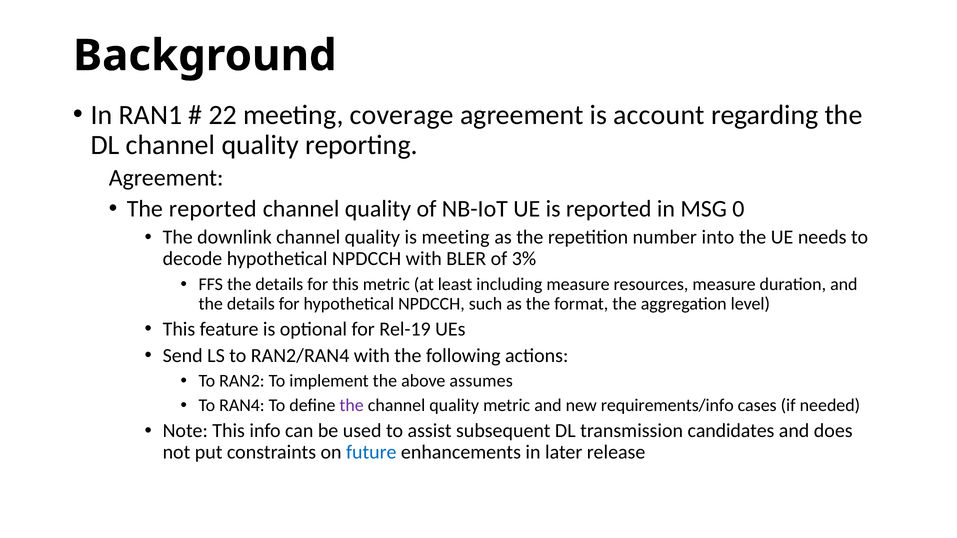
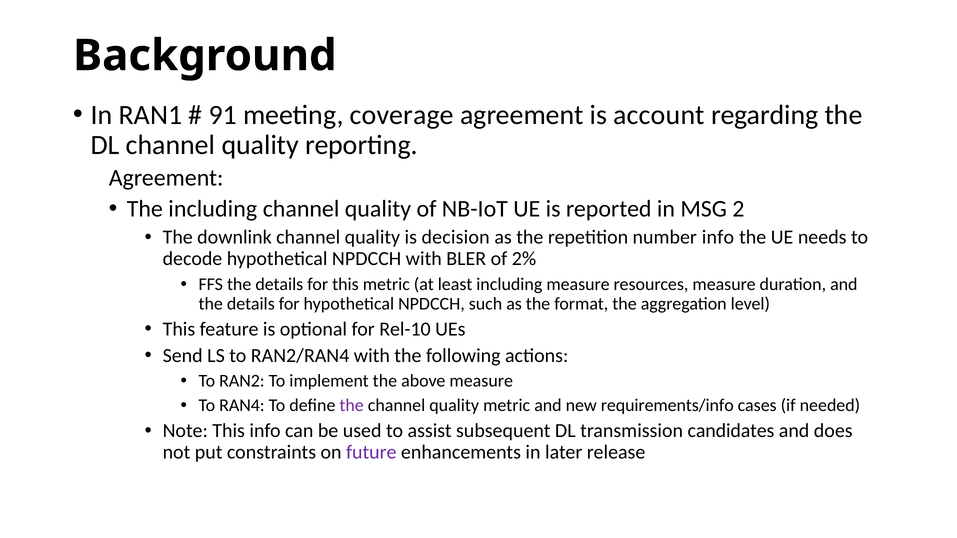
22: 22 -> 91
The reported: reported -> including
0: 0 -> 2
is meeting: meeting -> decision
number into: into -> info
3%: 3% -> 2%
Rel-19: Rel-19 -> Rel-10
above assumes: assumes -> measure
future colour: blue -> purple
